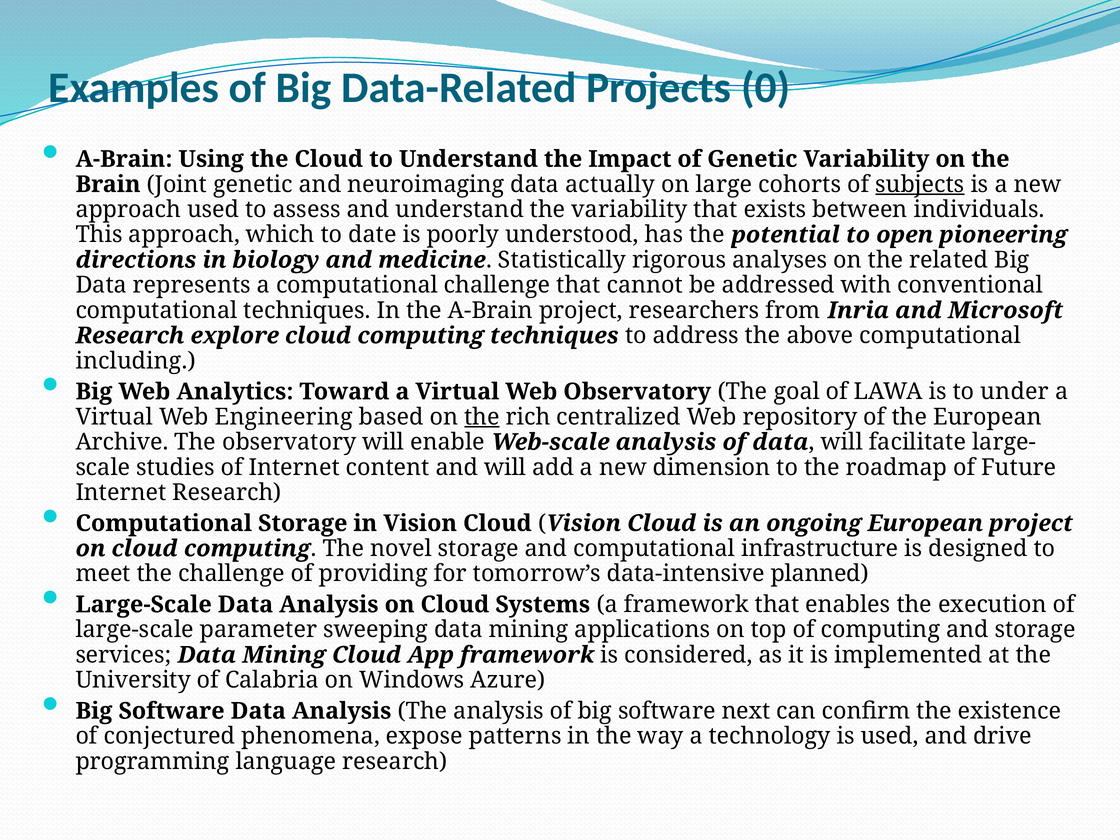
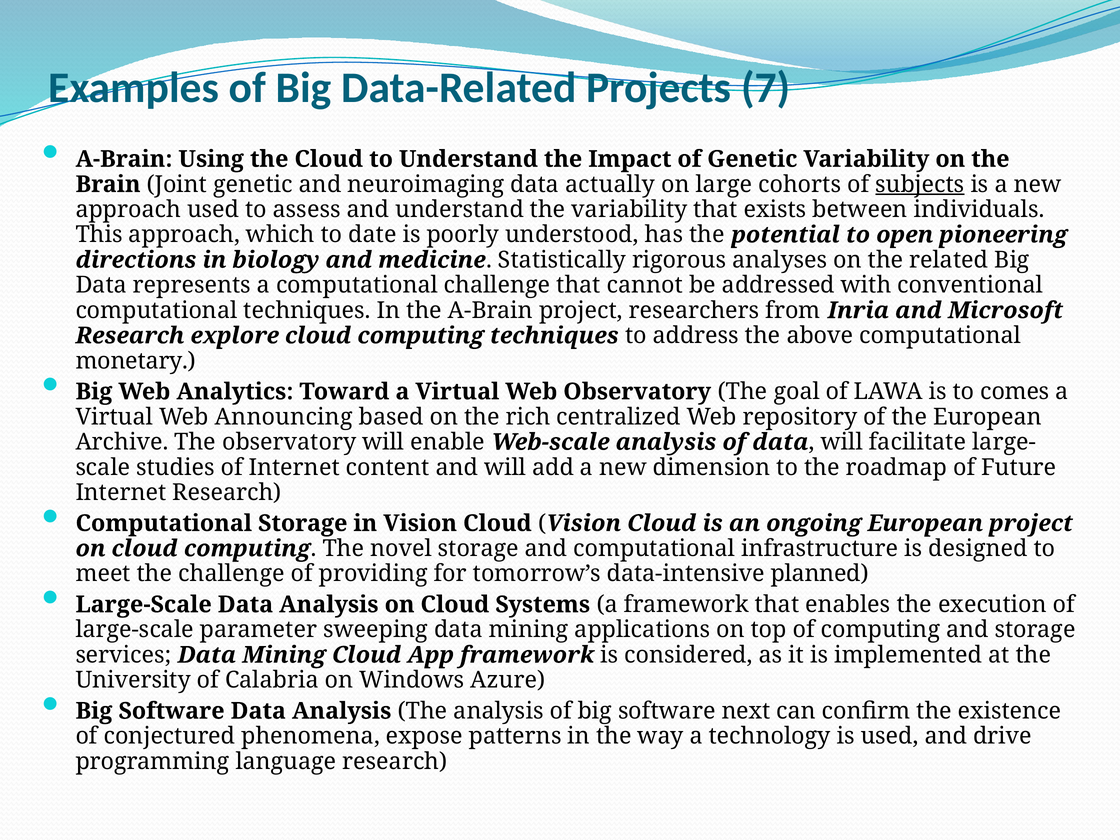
0: 0 -> 7
including: including -> monetary
under: under -> comes
Engineering: Engineering -> Announcing
the at (482, 417) underline: present -> none
